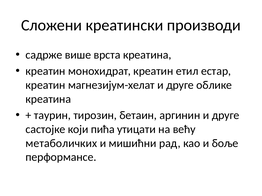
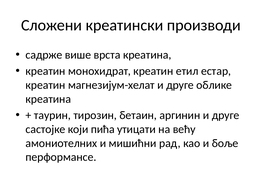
метаболичких: метаболичких -> амониотелних
